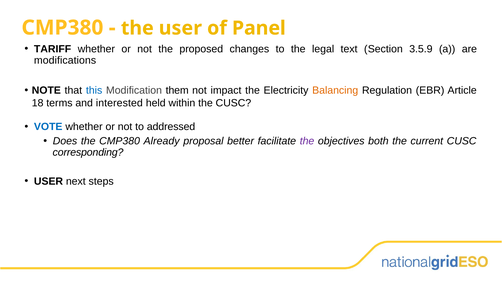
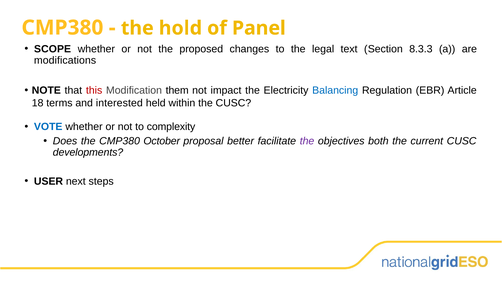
the user: user -> hold
TARIFF: TARIFF -> SCOPE
3.5.9: 3.5.9 -> 8.3.3
this colour: blue -> red
Balancing colour: orange -> blue
addressed: addressed -> complexity
Already: Already -> October
corresponding: corresponding -> developments
